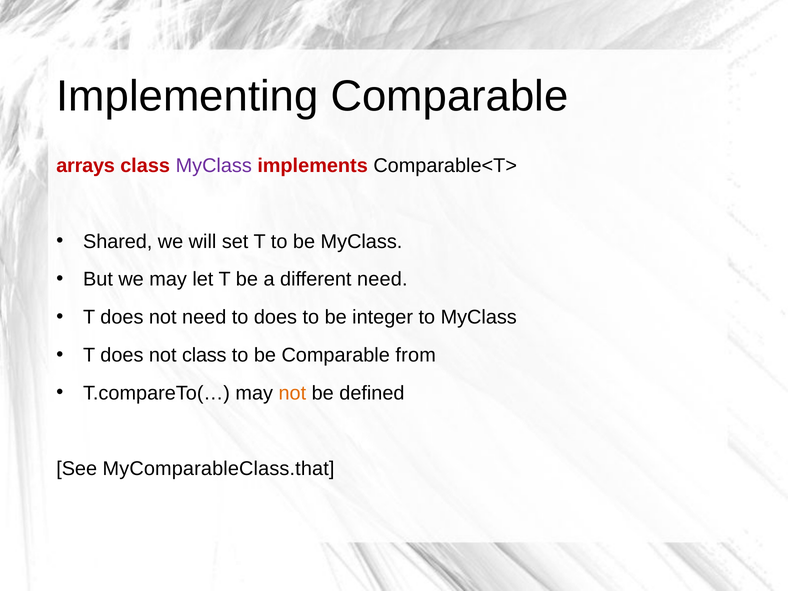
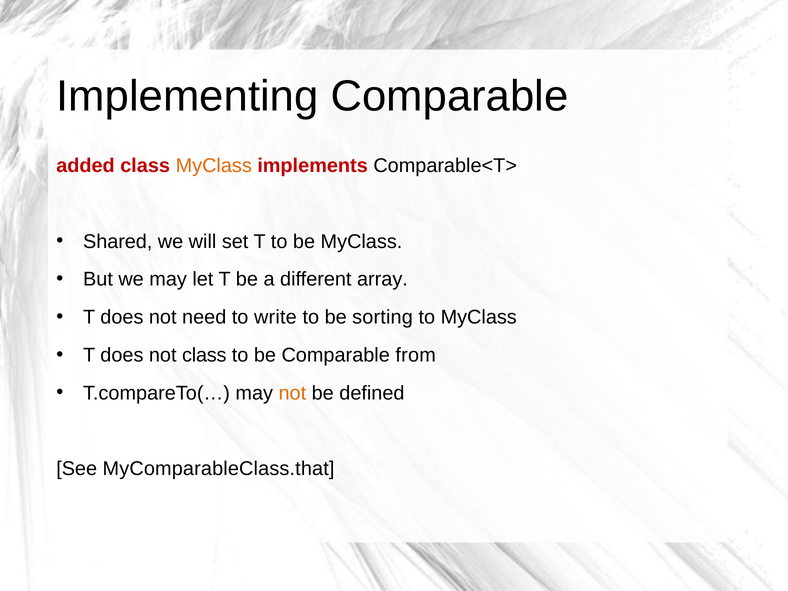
arrays: arrays -> added
MyClass at (214, 166) colour: purple -> orange
different need: need -> array
to does: does -> write
integer: integer -> sorting
